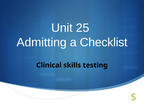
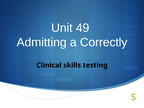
25: 25 -> 49
Checklist: Checklist -> Correctly
